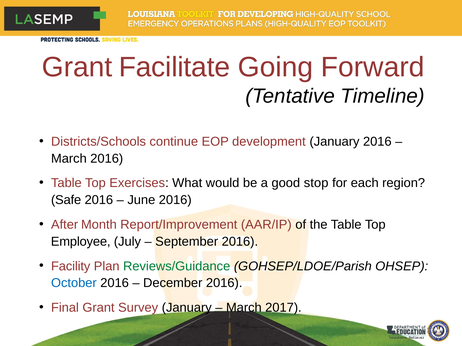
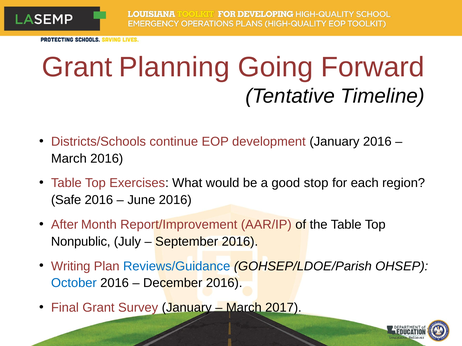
Facilitate: Facilitate -> Planning
Employee: Employee -> Nonpublic
Facility: Facility -> Writing
Reviews/Guidance colour: green -> blue
